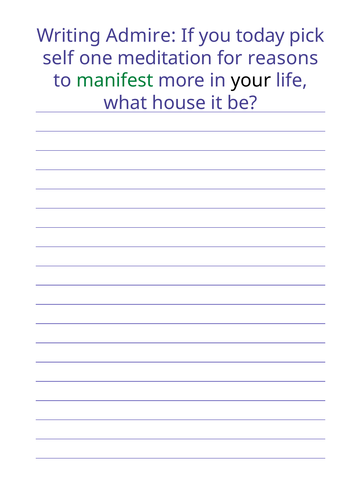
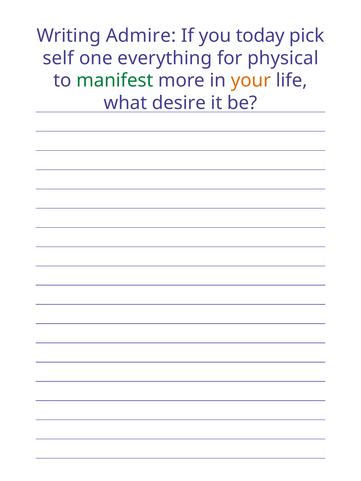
meditation: meditation -> everything
reasons: reasons -> physical
your colour: black -> orange
house: house -> desire
